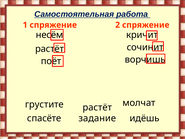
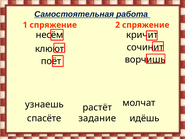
растёт at (50, 49): растёт -> клюют
грустите: грустите -> узнаешь
